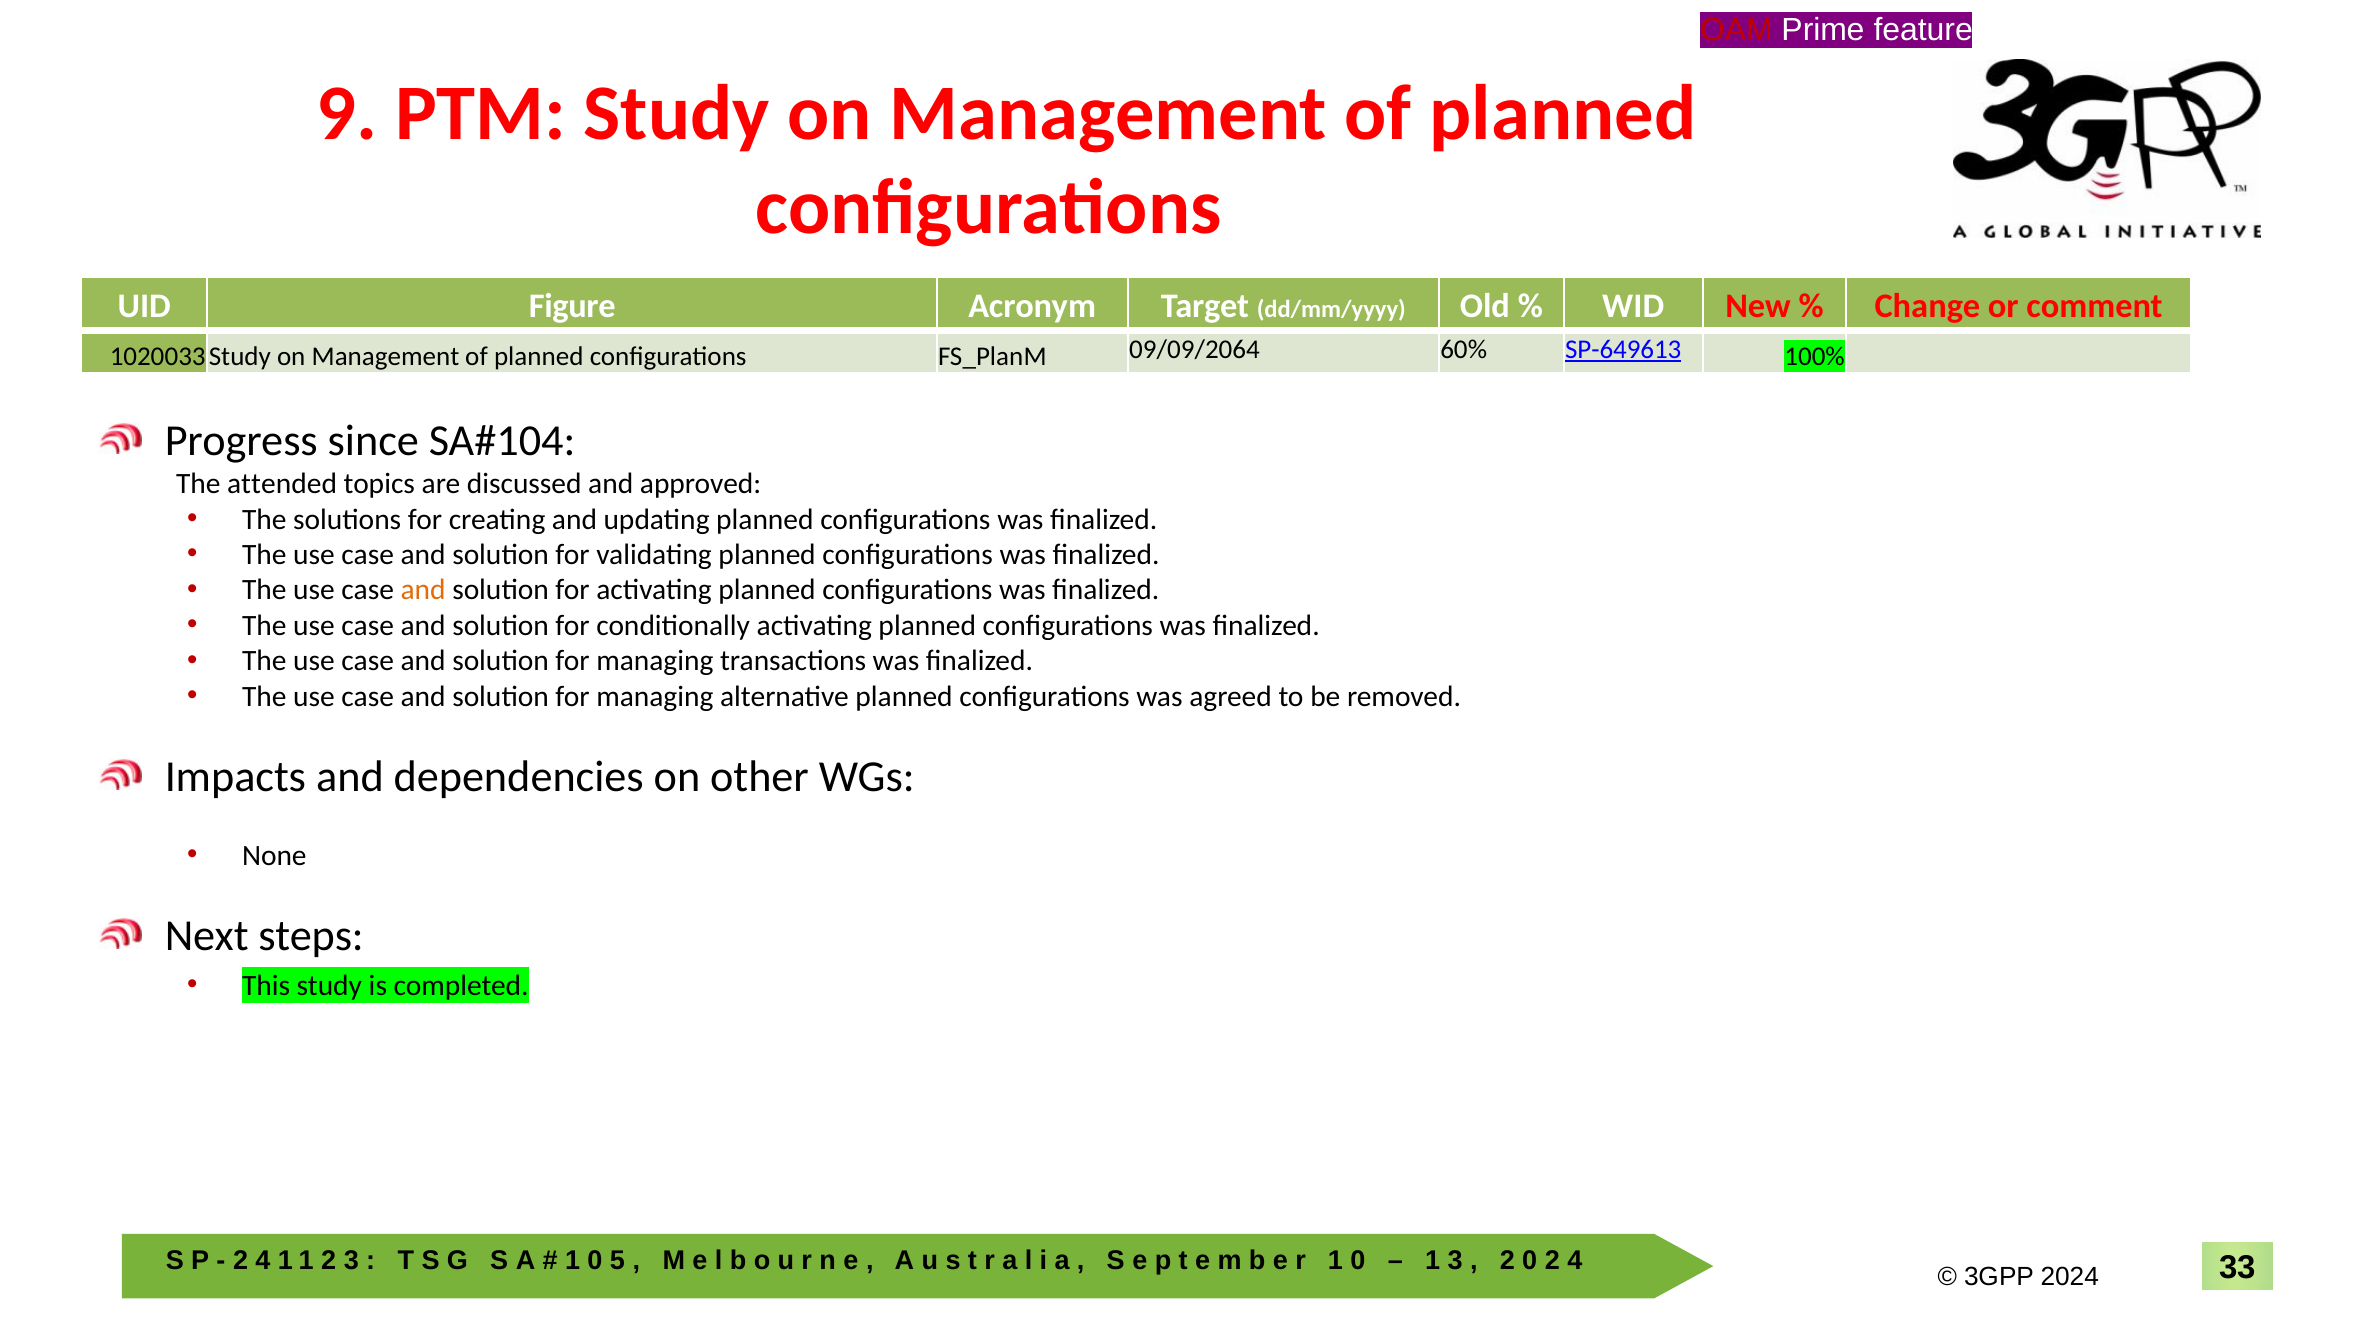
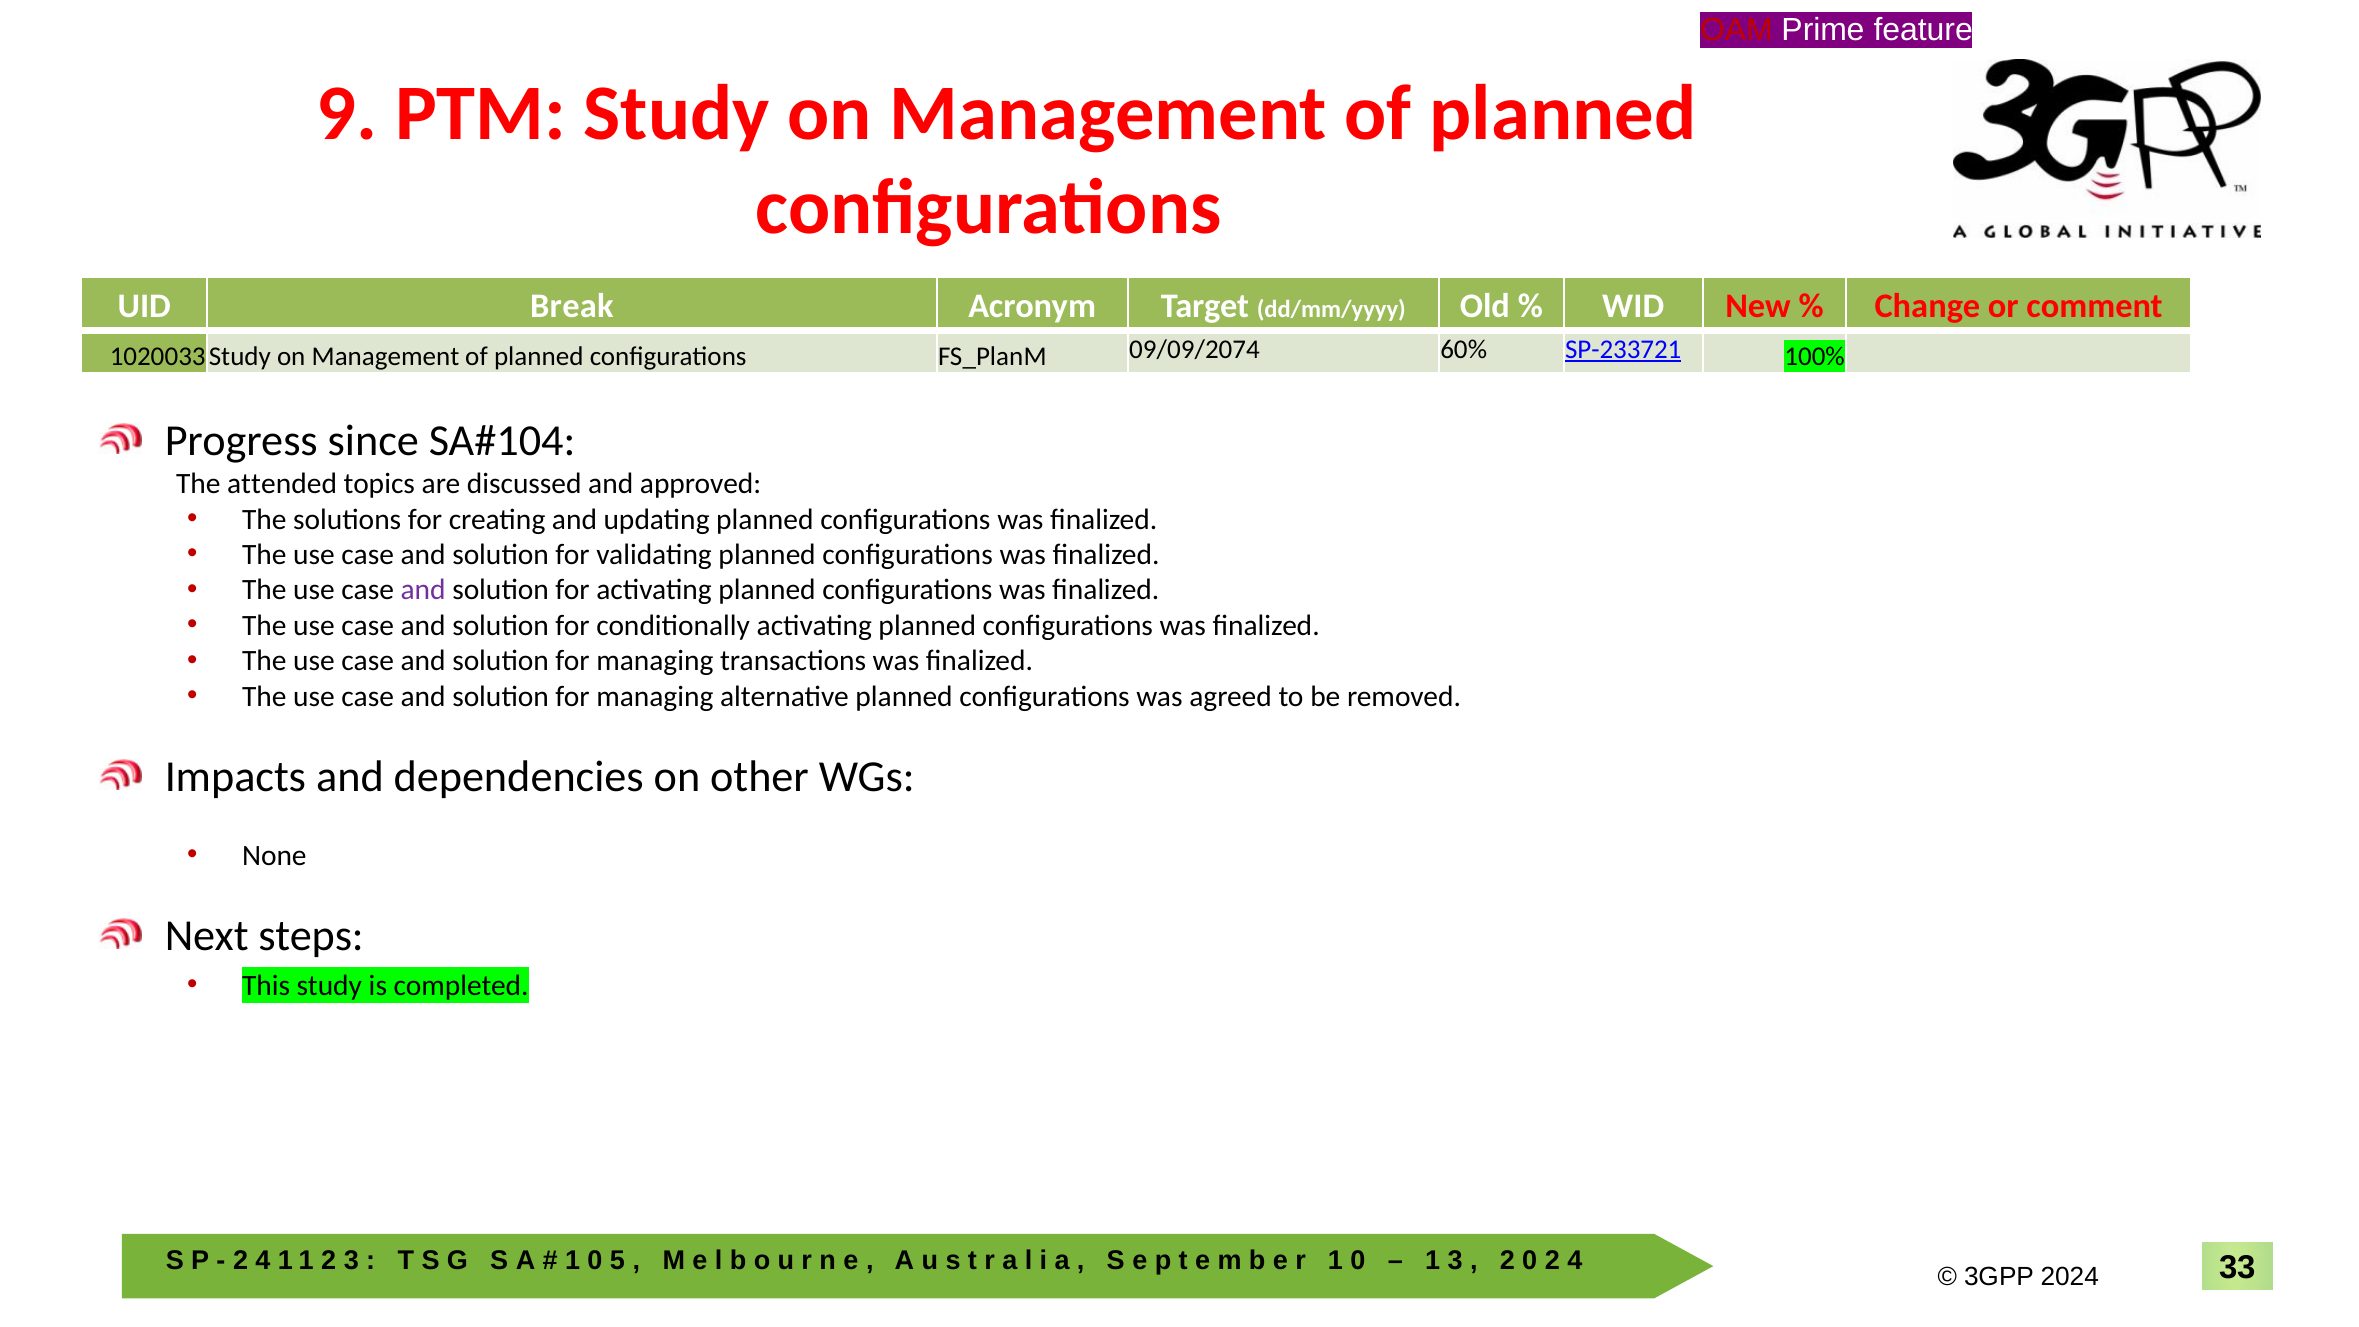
Figure: Figure -> Break
09/09/2064: 09/09/2064 -> 09/09/2074
SP-649613: SP-649613 -> SP-233721
and at (423, 590) colour: orange -> purple
